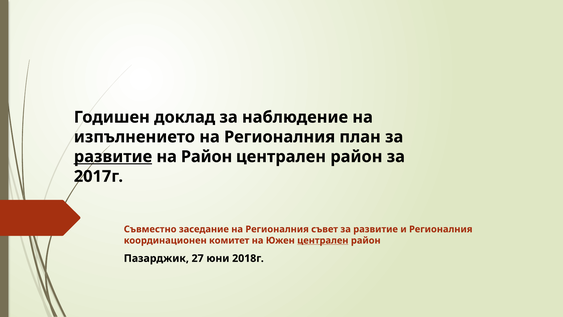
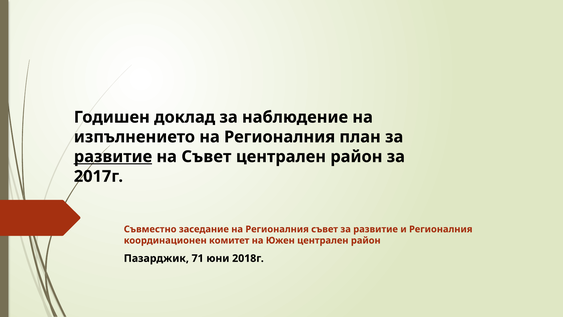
на Район: Район -> Съвет
централен at (323, 240) underline: present -> none
27: 27 -> 71
